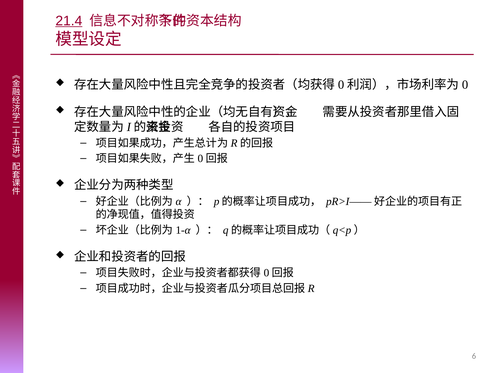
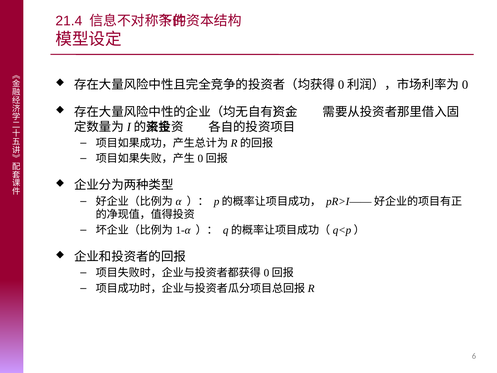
21.4 underline: present -> none
